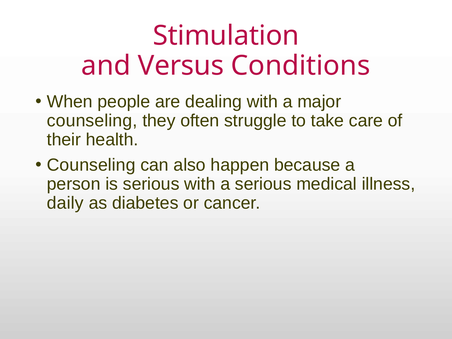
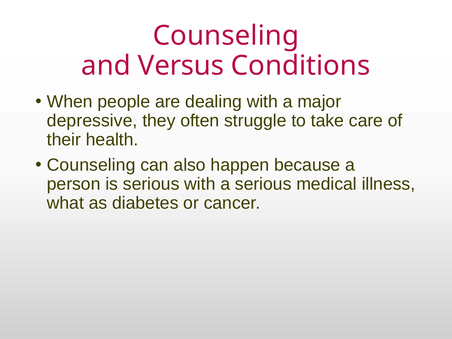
Stimulation at (226, 36): Stimulation -> Counseling
counseling at (92, 121): counseling -> depressive
daily: daily -> what
